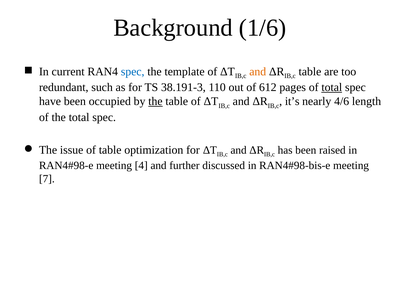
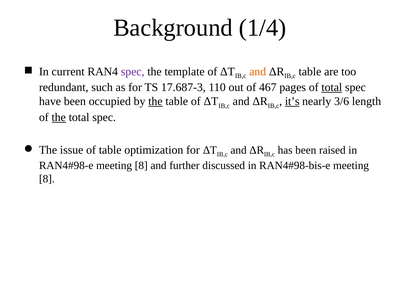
1/6: 1/6 -> 1/4
spec at (133, 72) colour: blue -> purple
38.191-3: 38.191-3 -> 17.687-3
612: 612 -> 467
it’s underline: none -> present
4/6: 4/6 -> 3/6
the at (59, 117) underline: none -> present
4 at (141, 165): 4 -> 8
7 at (47, 179): 7 -> 8
